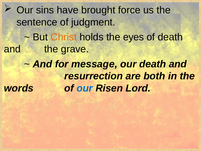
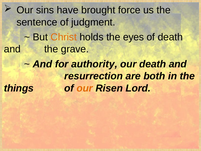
message: message -> authority
words: words -> things
our at (85, 88) colour: blue -> orange
